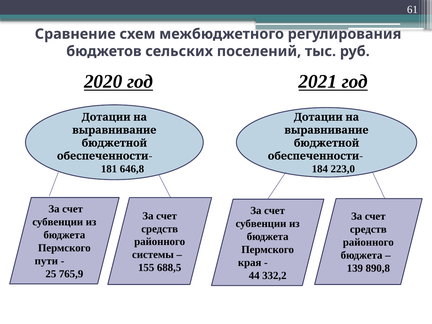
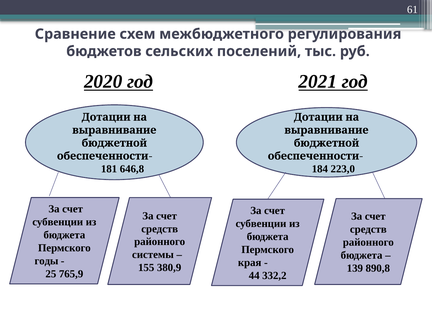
пути: пути -> годы
688,5: 688,5 -> 380,9
